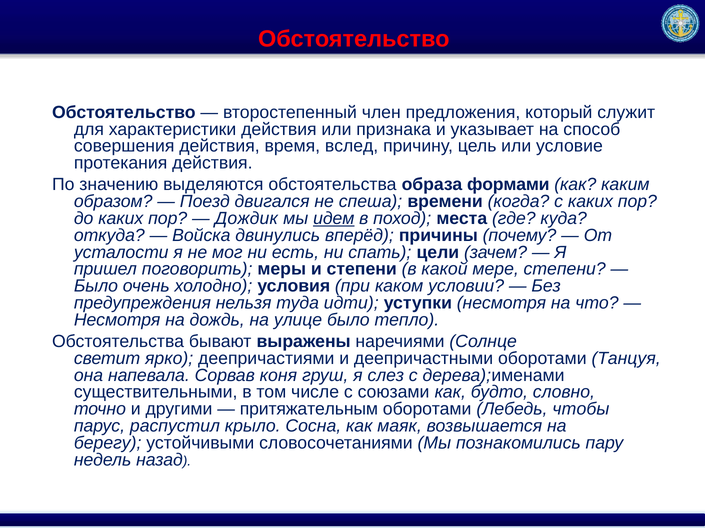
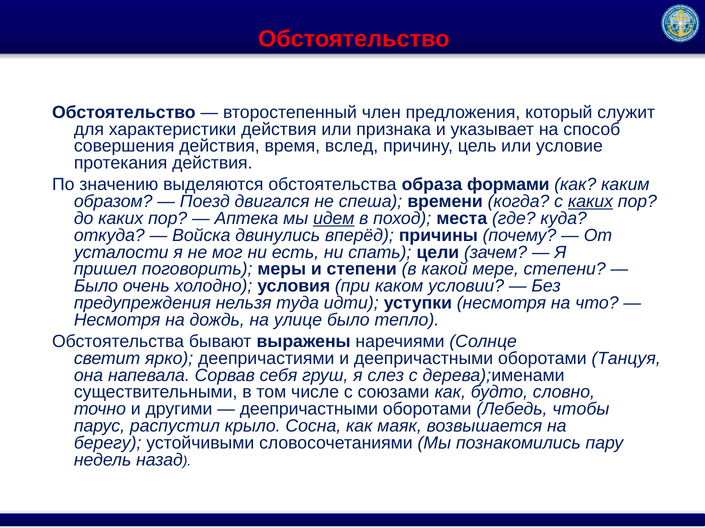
каких at (590, 202) underline: none -> present
Дождик: Дождик -> Аптека
коня: коня -> себя
притяжательным at (309, 410): притяжательным -> деепричастными
